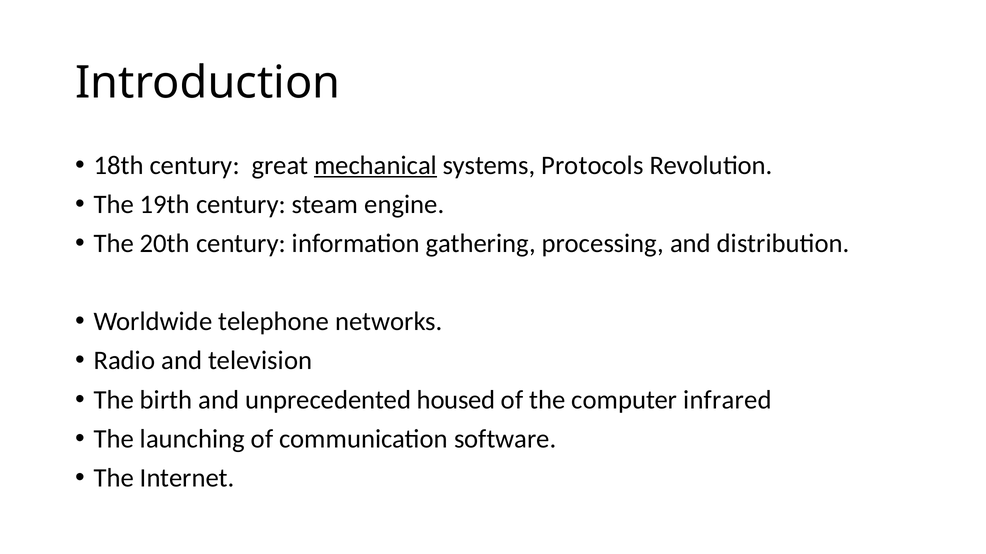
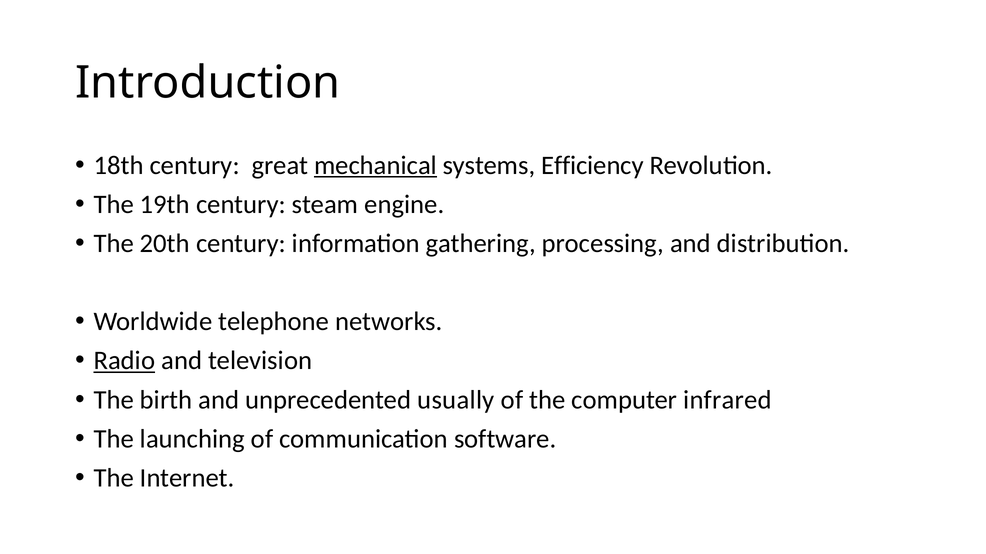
Protocols: Protocols -> Efficiency
Radio underline: none -> present
housed: housed -> usually
